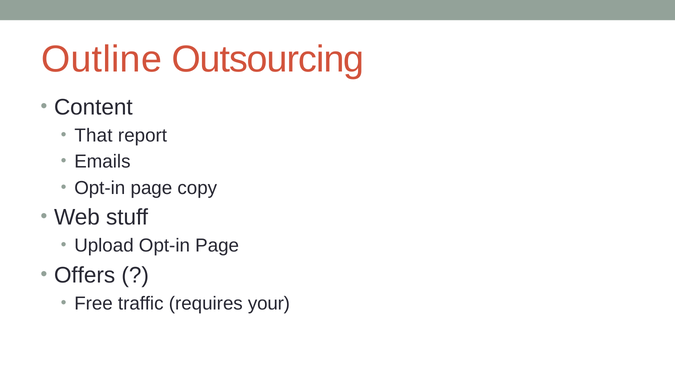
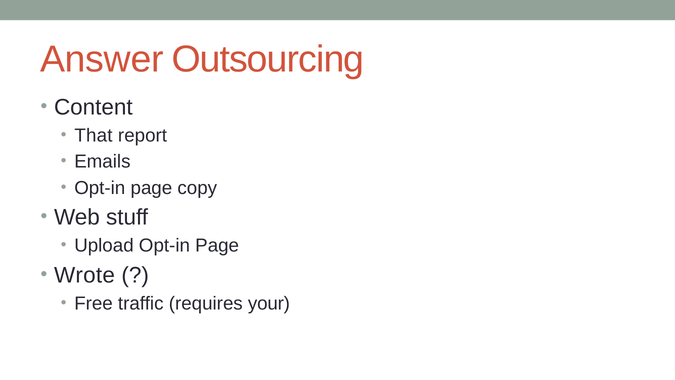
Outline: Outline -> Answer
Offers: Offers -> Wrote
